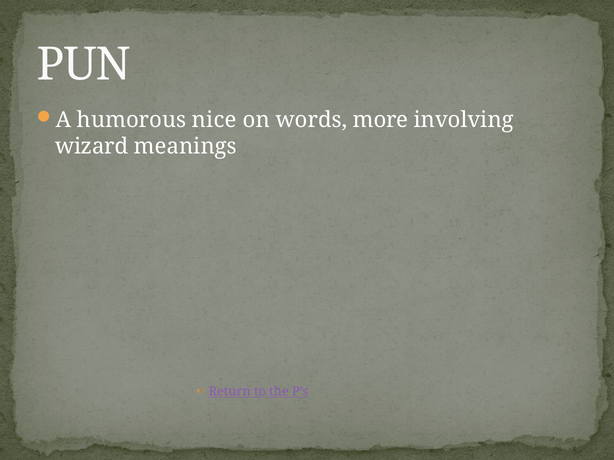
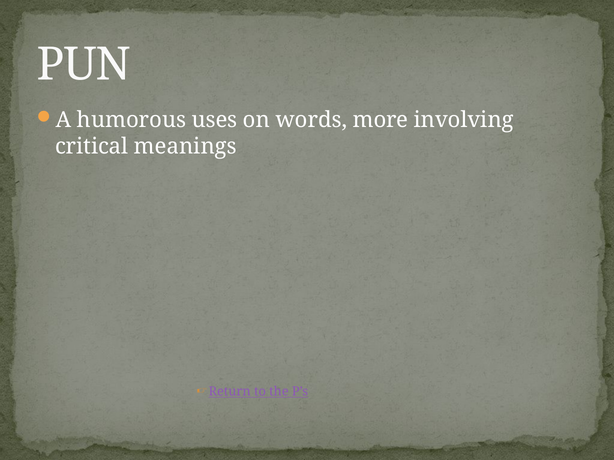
nice: nice -> uses
wizard: wizard -> critical
